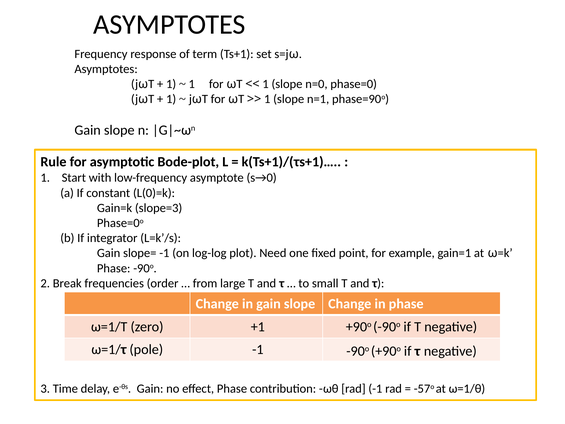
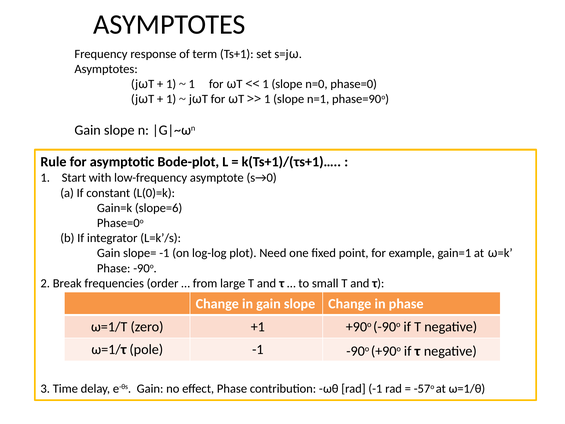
slope=3: slope=3 -> slope=6
